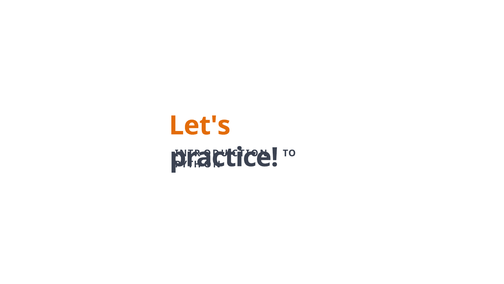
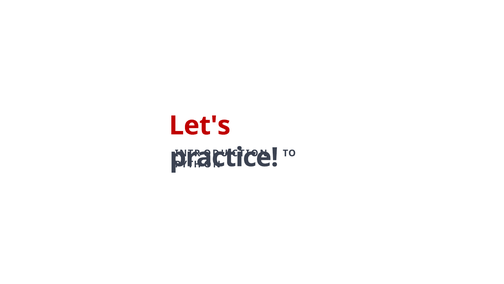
Let's colour: orange -> red
